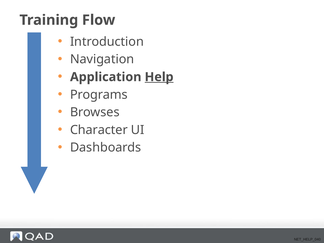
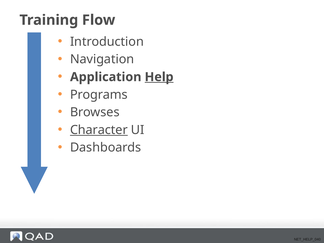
Character underline: none -> present
